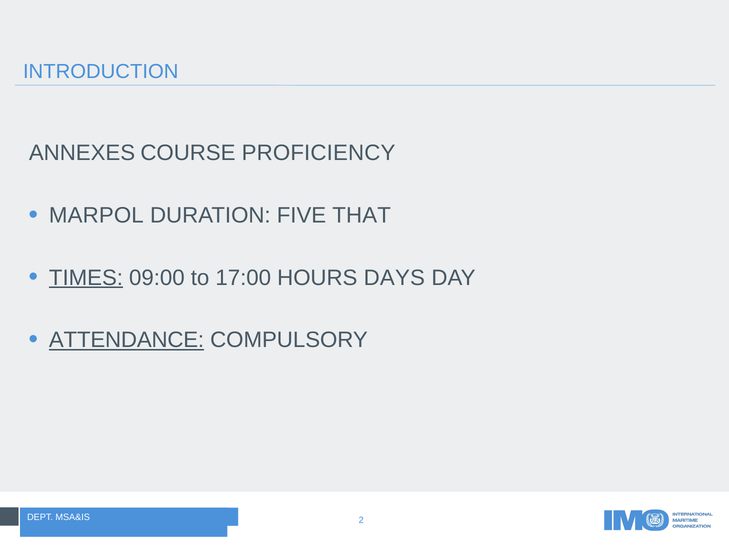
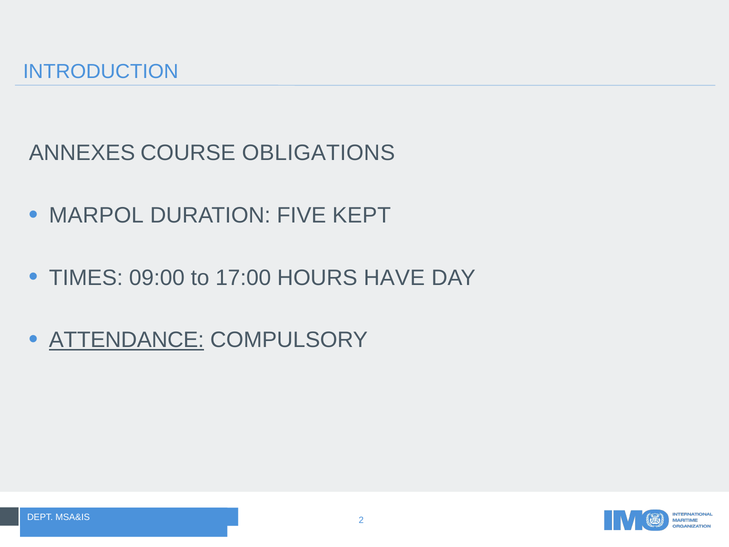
PROFICIENCY: PROFICIENCY -> OBLIGATIONS
THAT: THAT -> KEPT
TIMES underline: present -> none
DAYS: DAYS -> HAVE
